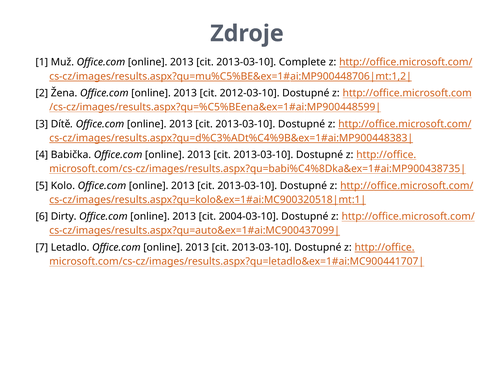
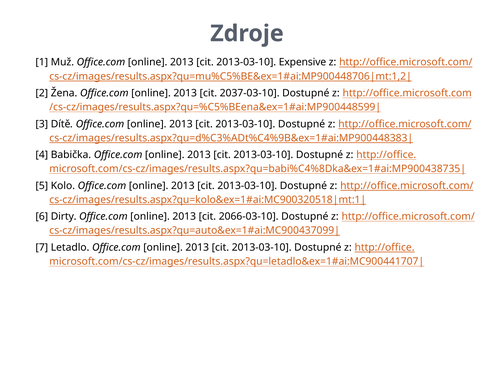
Complete: Complete -> Expensive
2012-03-10: 2012-03-10 -> 2037-03-10
2004-03-10: 2004-03-10 -> 2066-03-10
